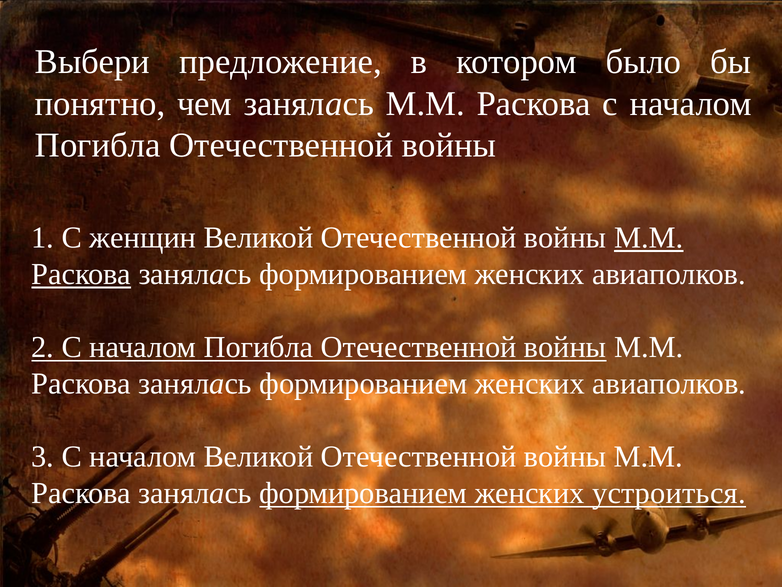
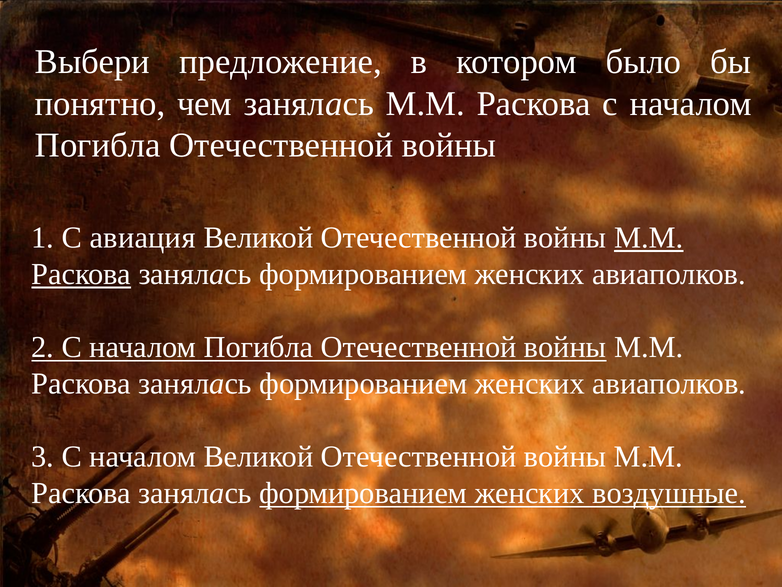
женщин: женщин -> авиация
устроиться: устроиться -> воздушные
